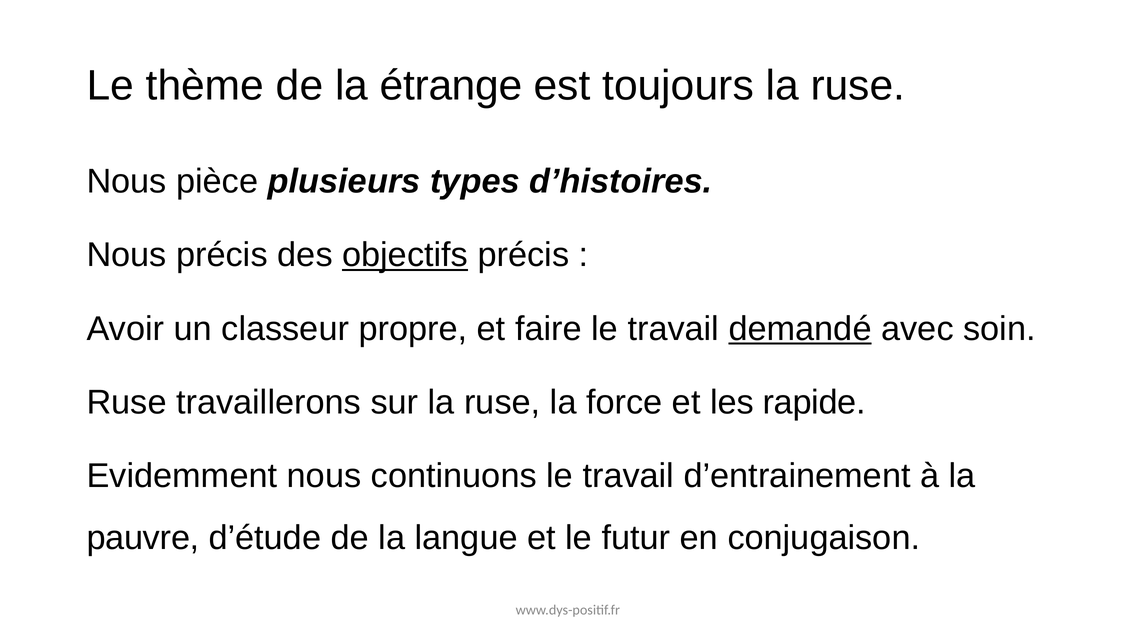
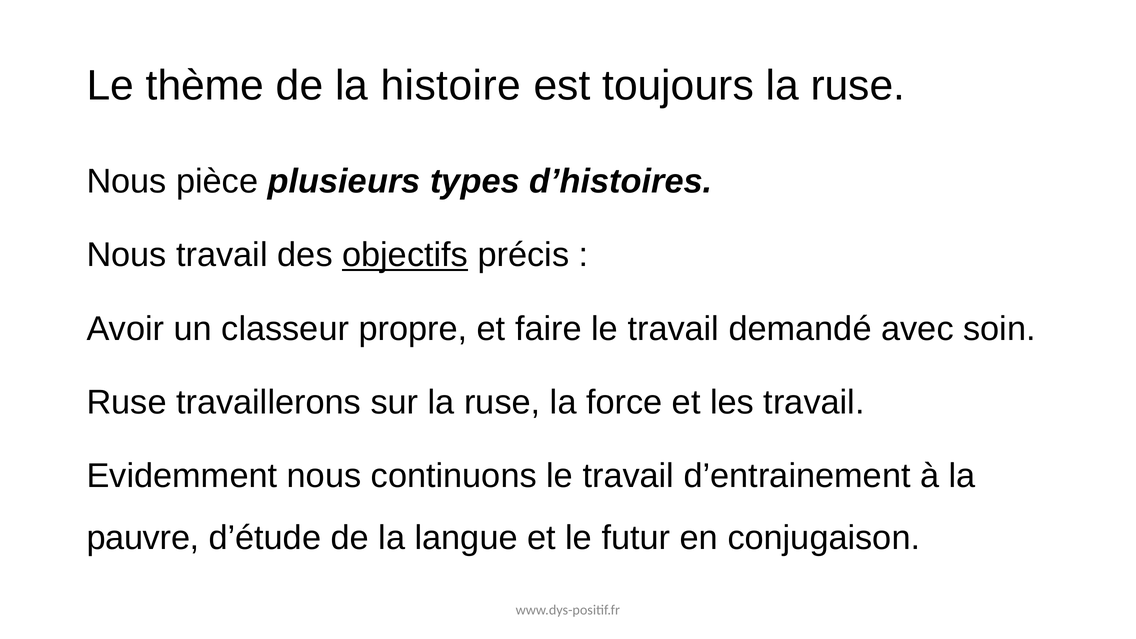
étrange: étrange -> histoire
Nous précis: précis -> travail
demandé underline: present -> none
les rapide: rapide -> travail
